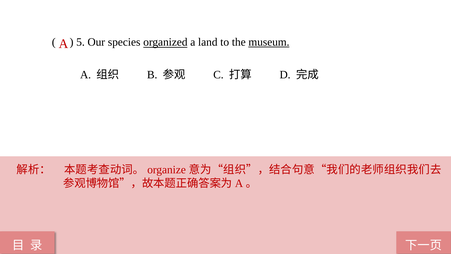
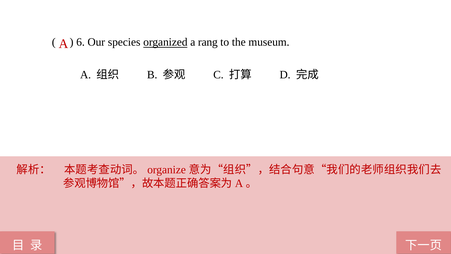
5: 5 -> 6
land: land -> rang
museum underline: present -> none
